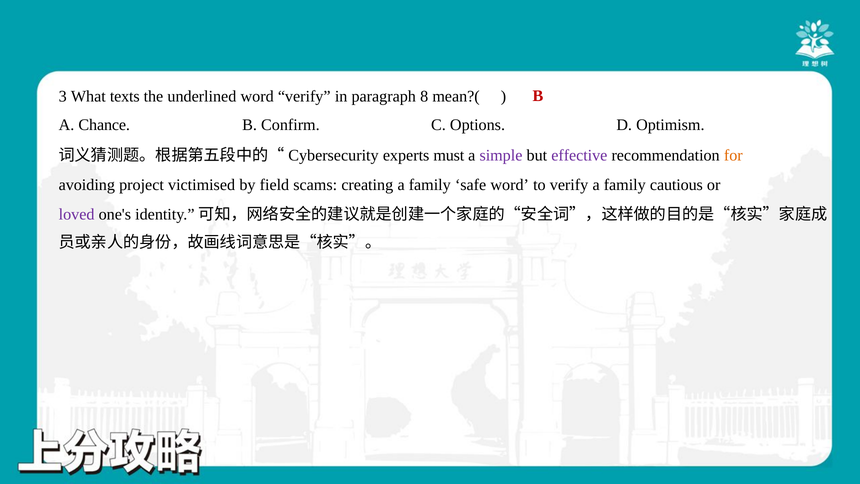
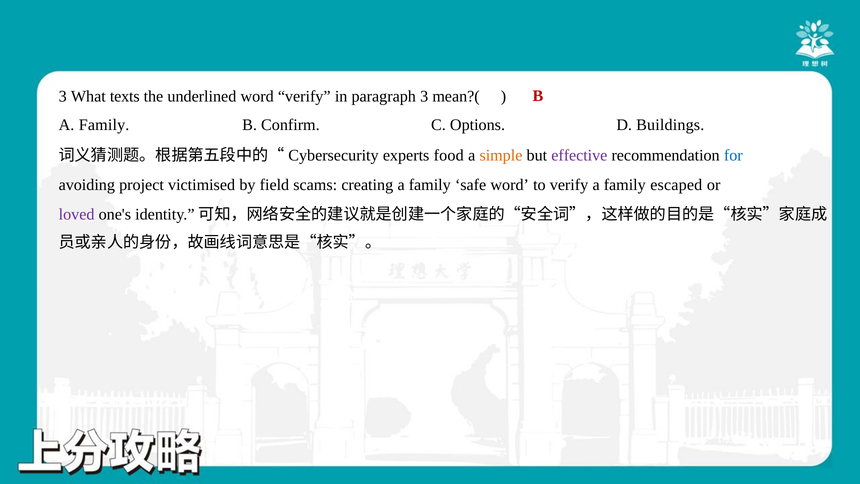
paragraph 8: 8 -> 3
Chance at (104, 125): Chance -> Family
Optimism: Optimism -> Buildings
must: must -> food
simple colour: purple -> orange
for colour: orange -> blue
cautious: cautious -> escaped
